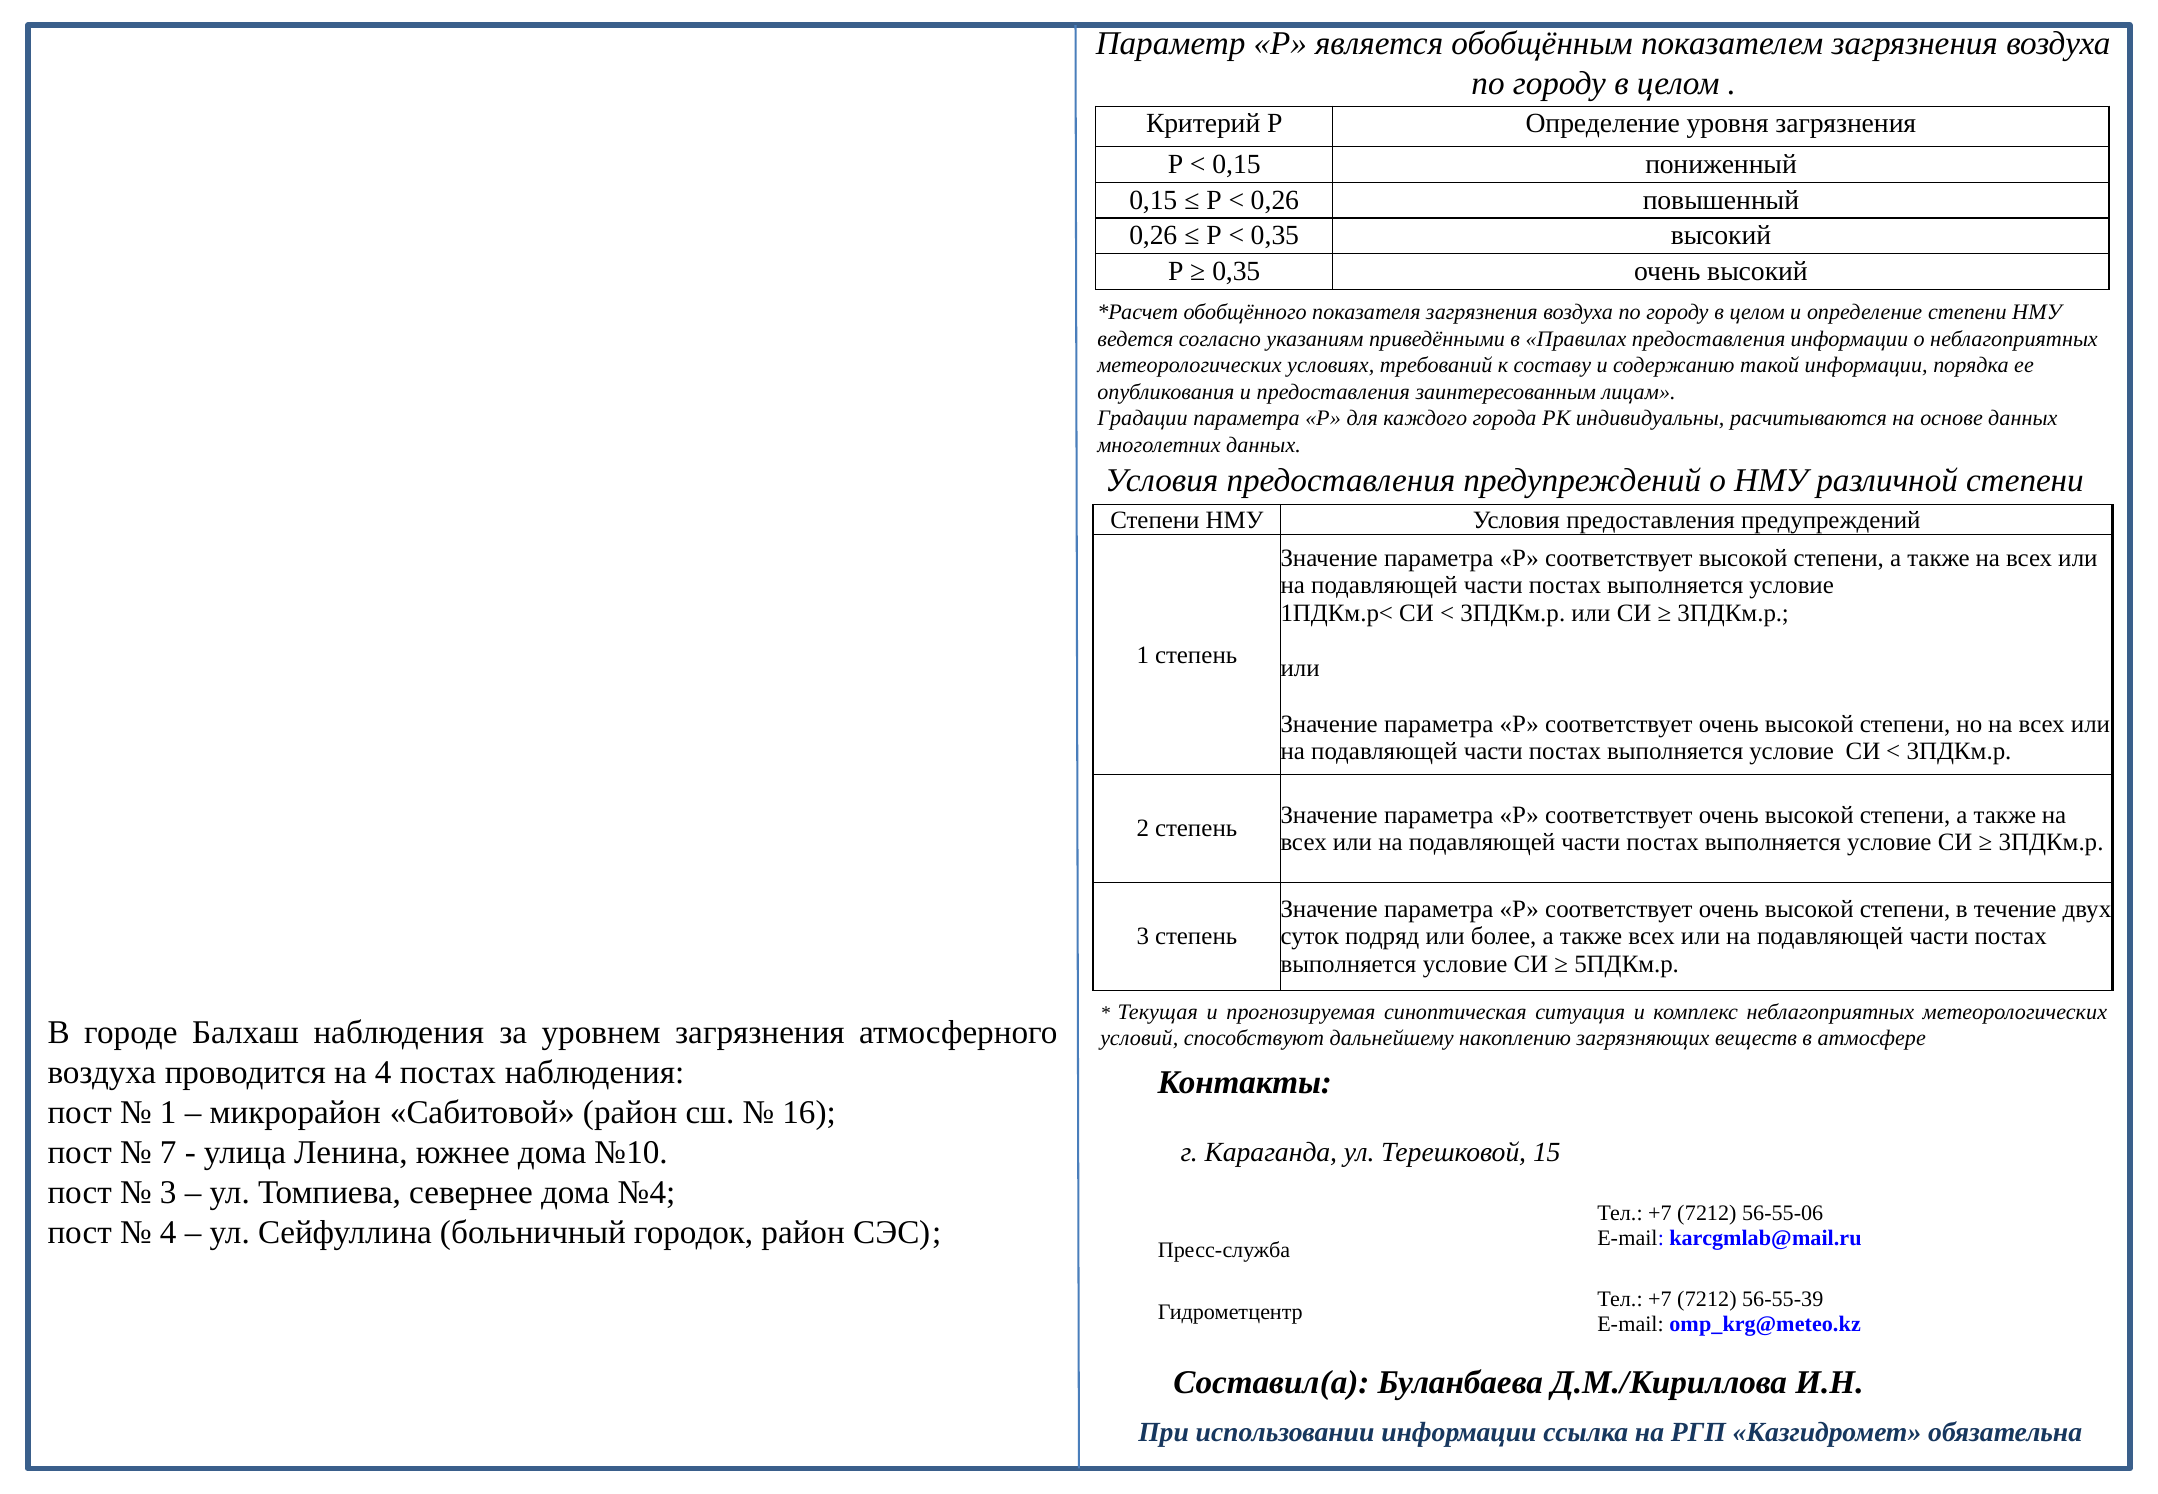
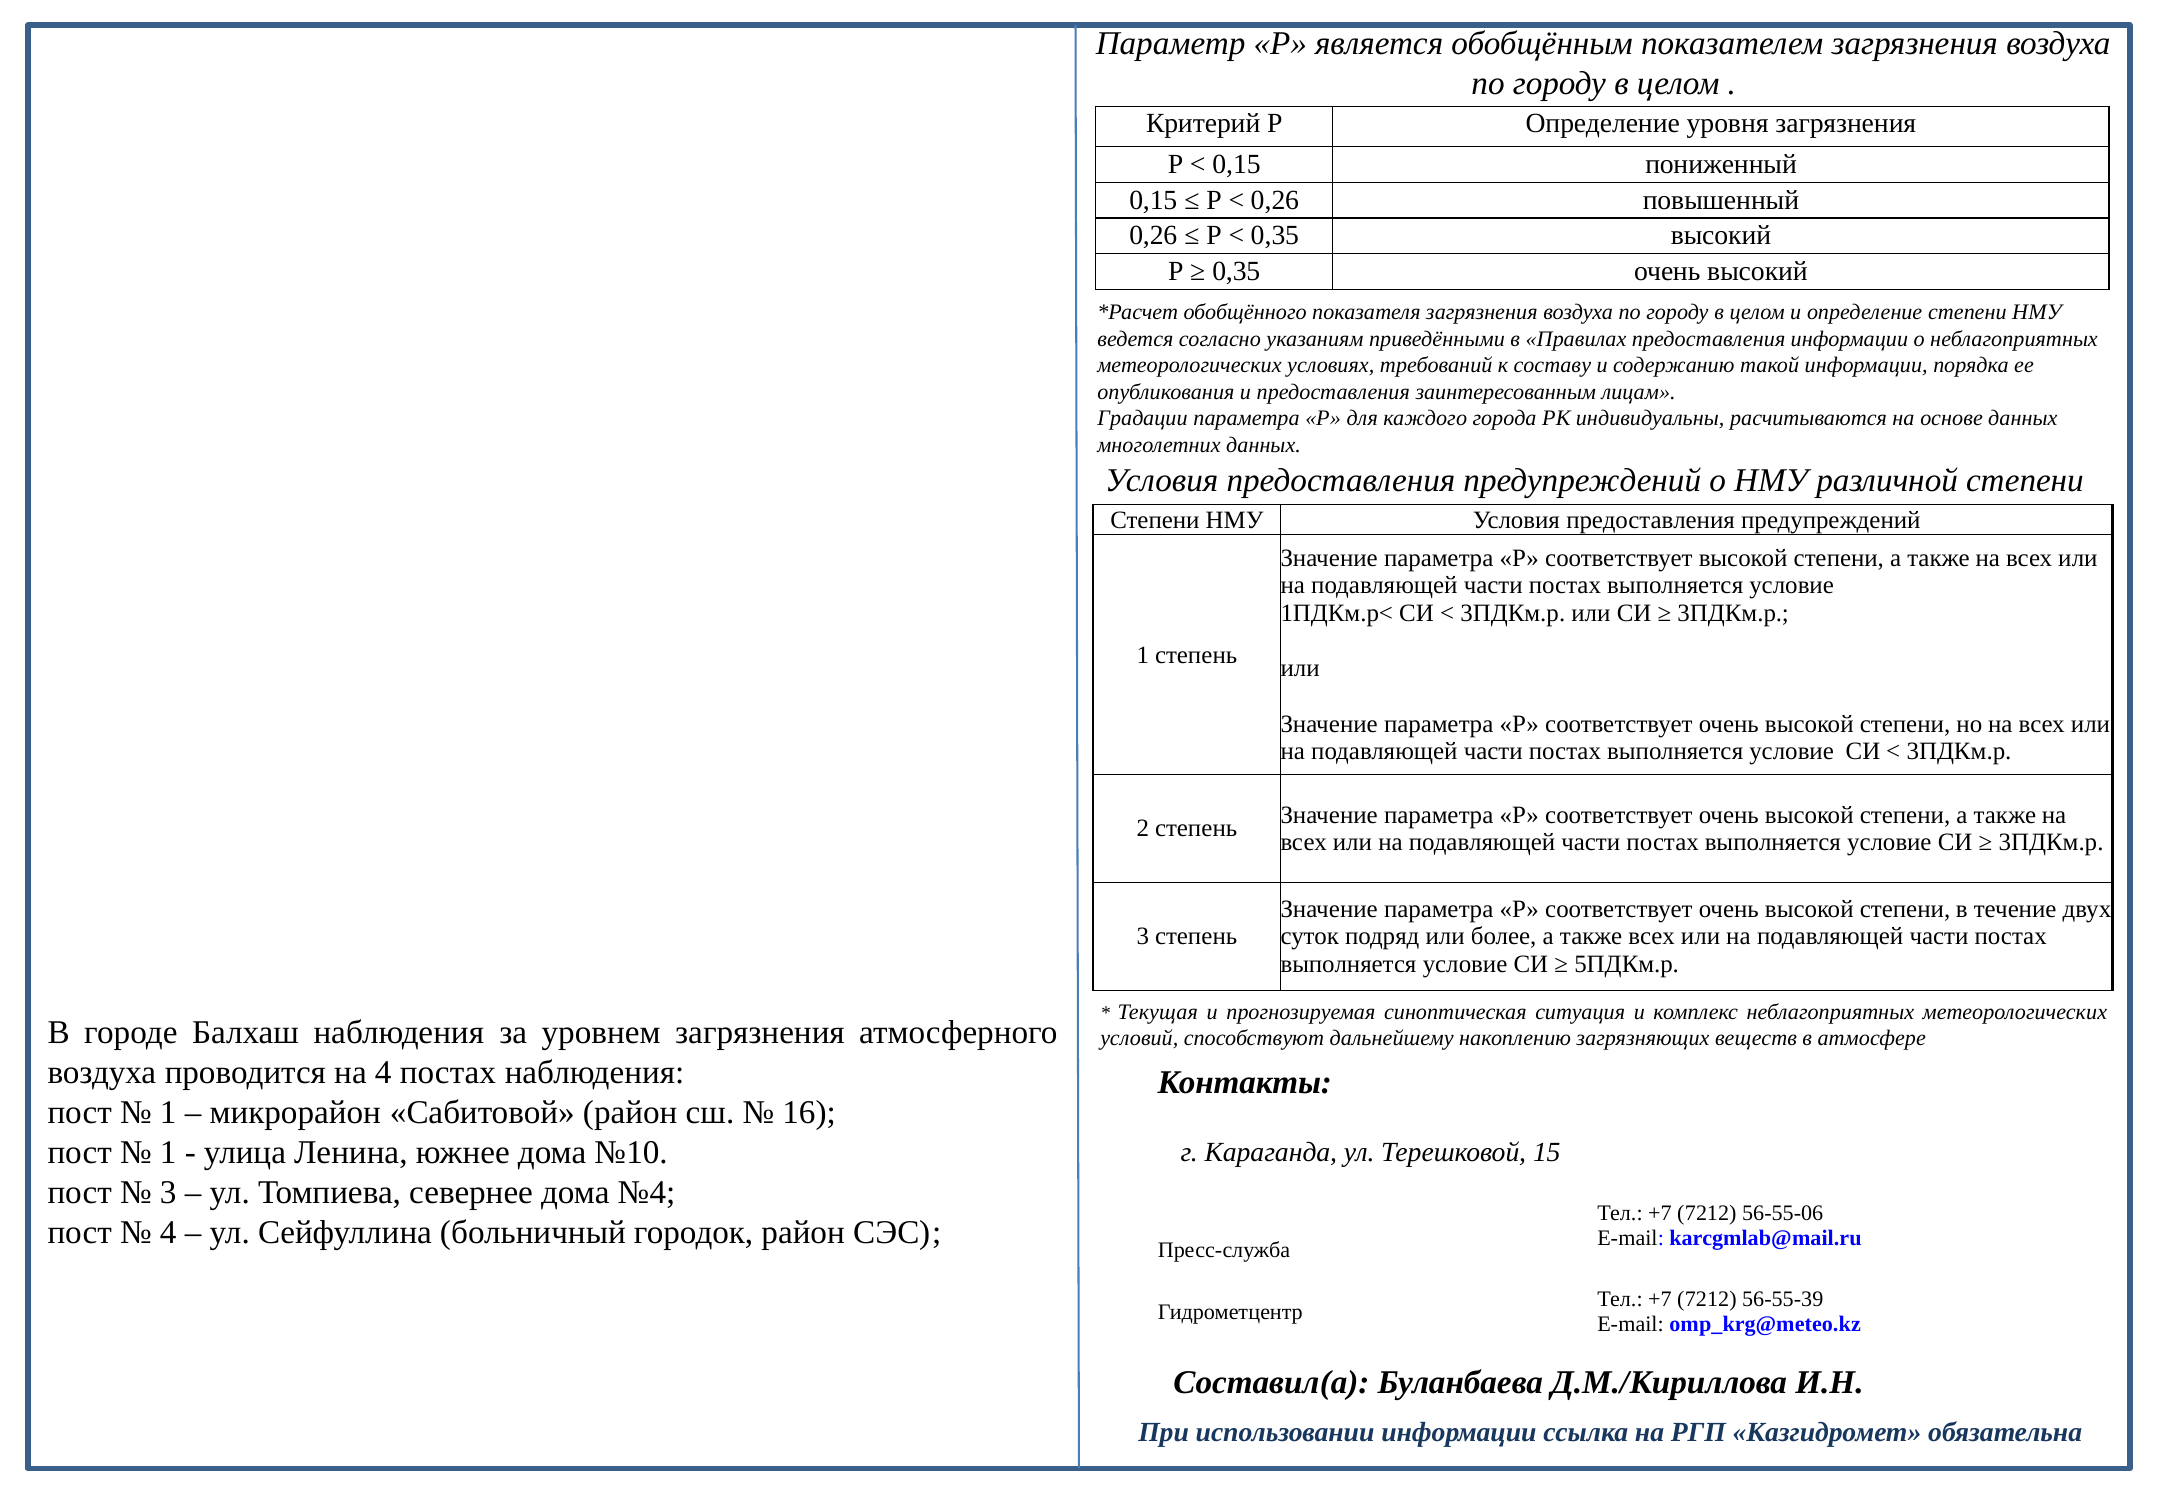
7 at (168, 1153): 7 -> 1
